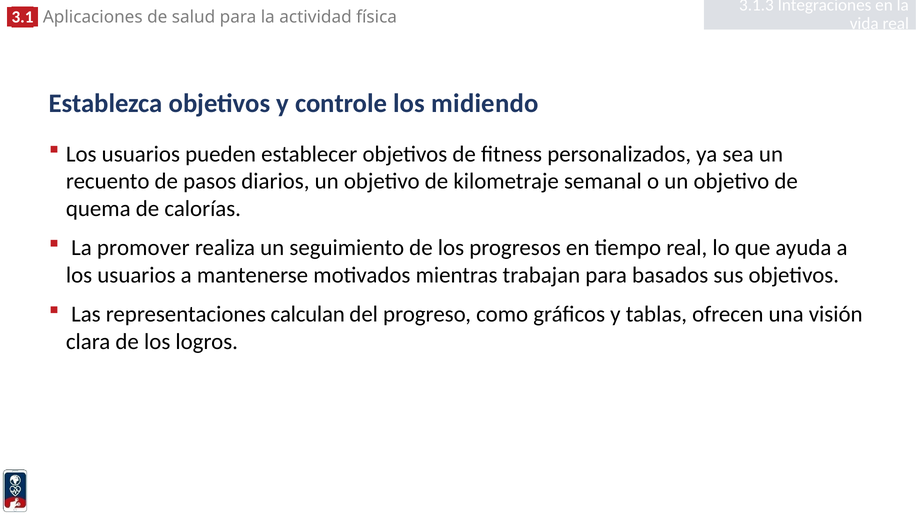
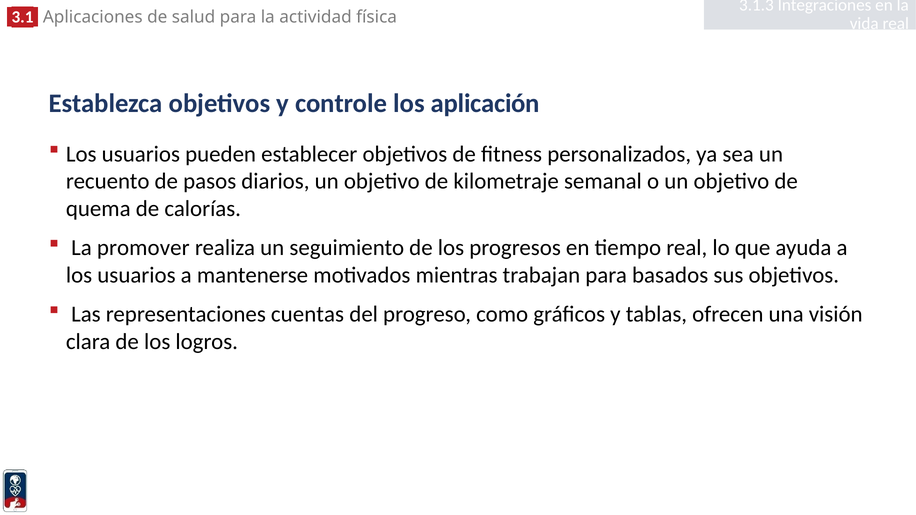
midiendo: midiendo -> aplicación
calculan: calculan -> cuentas
